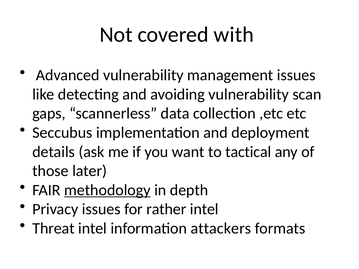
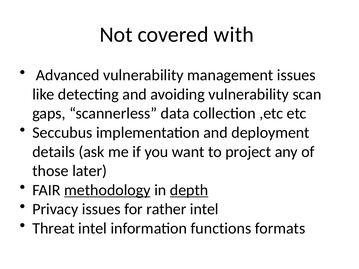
tactical: tactical -> project
depth underline: none -> present
attackers: attackers -> functions
